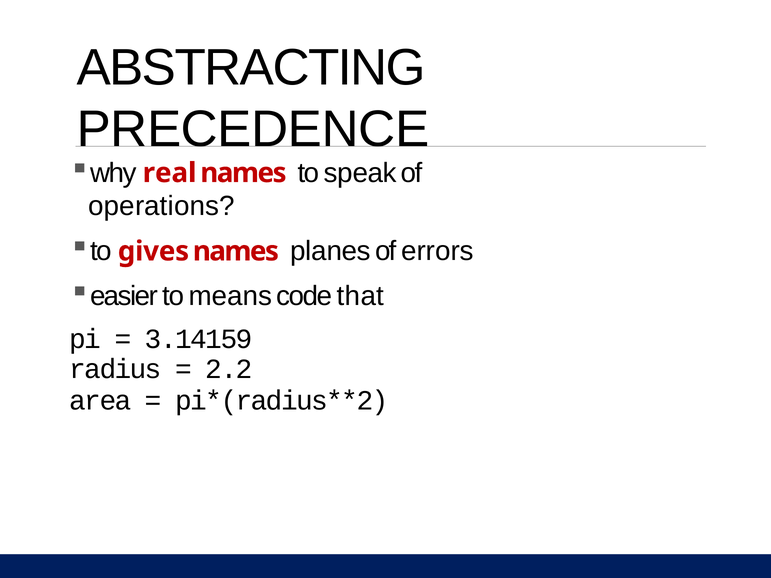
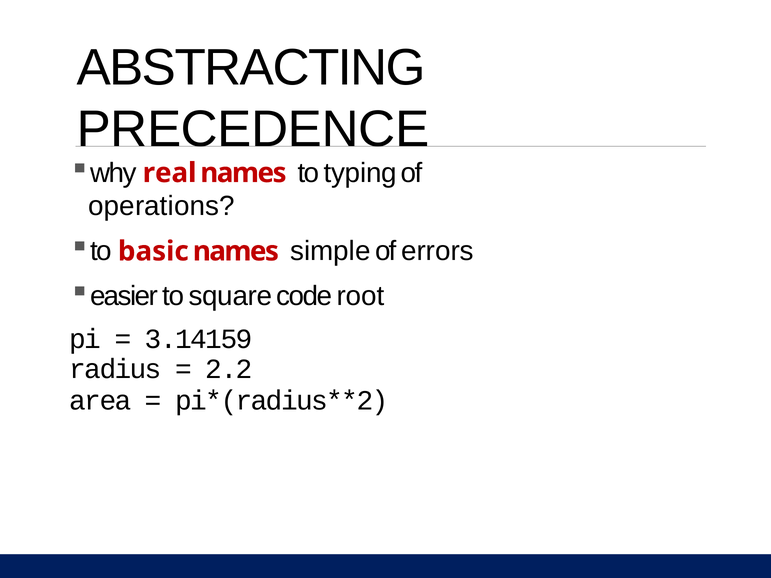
speak: speak -> typing
gives: gives -> basic
planes: planes -> simple
means: means -> square
that: that -> root
